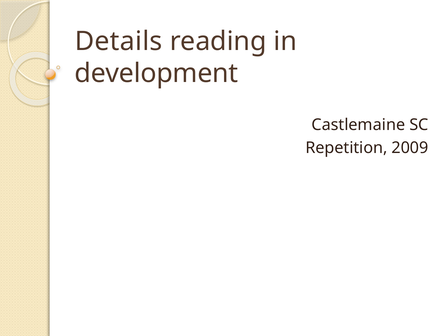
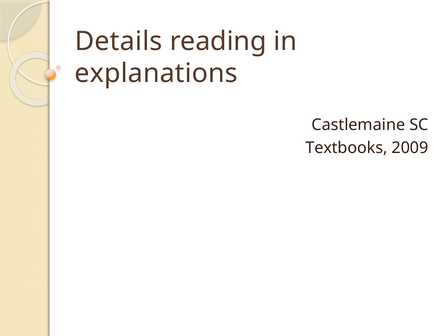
development: development -> explanations
Repetition: Repetition -> Textbooks
